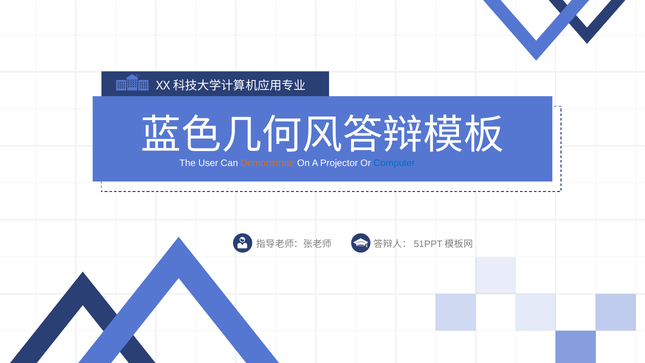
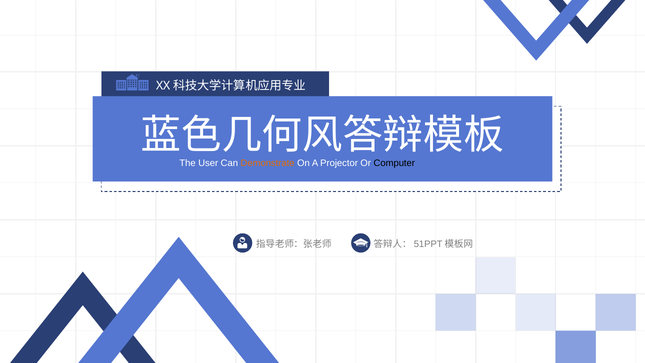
Computer colour: blue -> black
